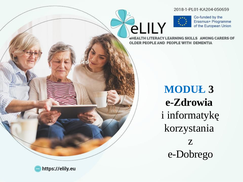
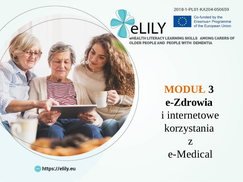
MODUŁ colour: blue -> orange
informatykę: informatykę -> internetowe
e-Dobrego: e-Dobrego -> e-Medical
